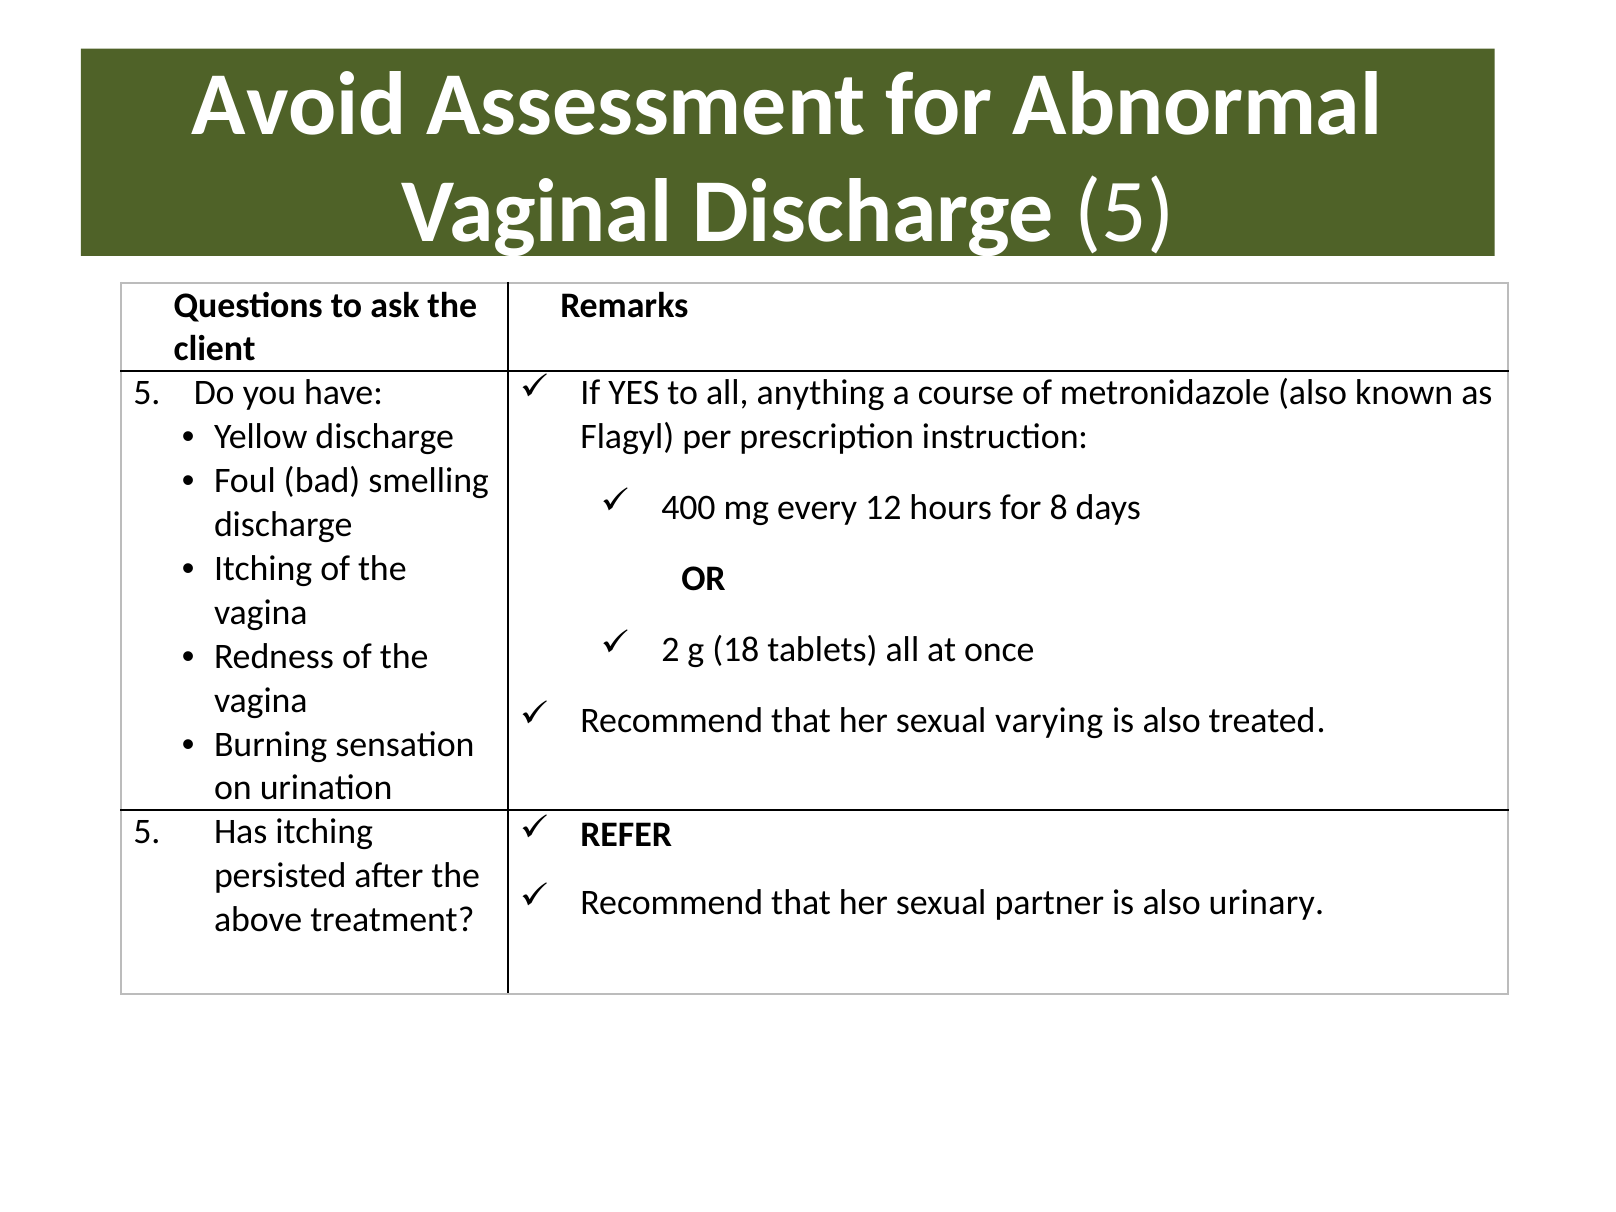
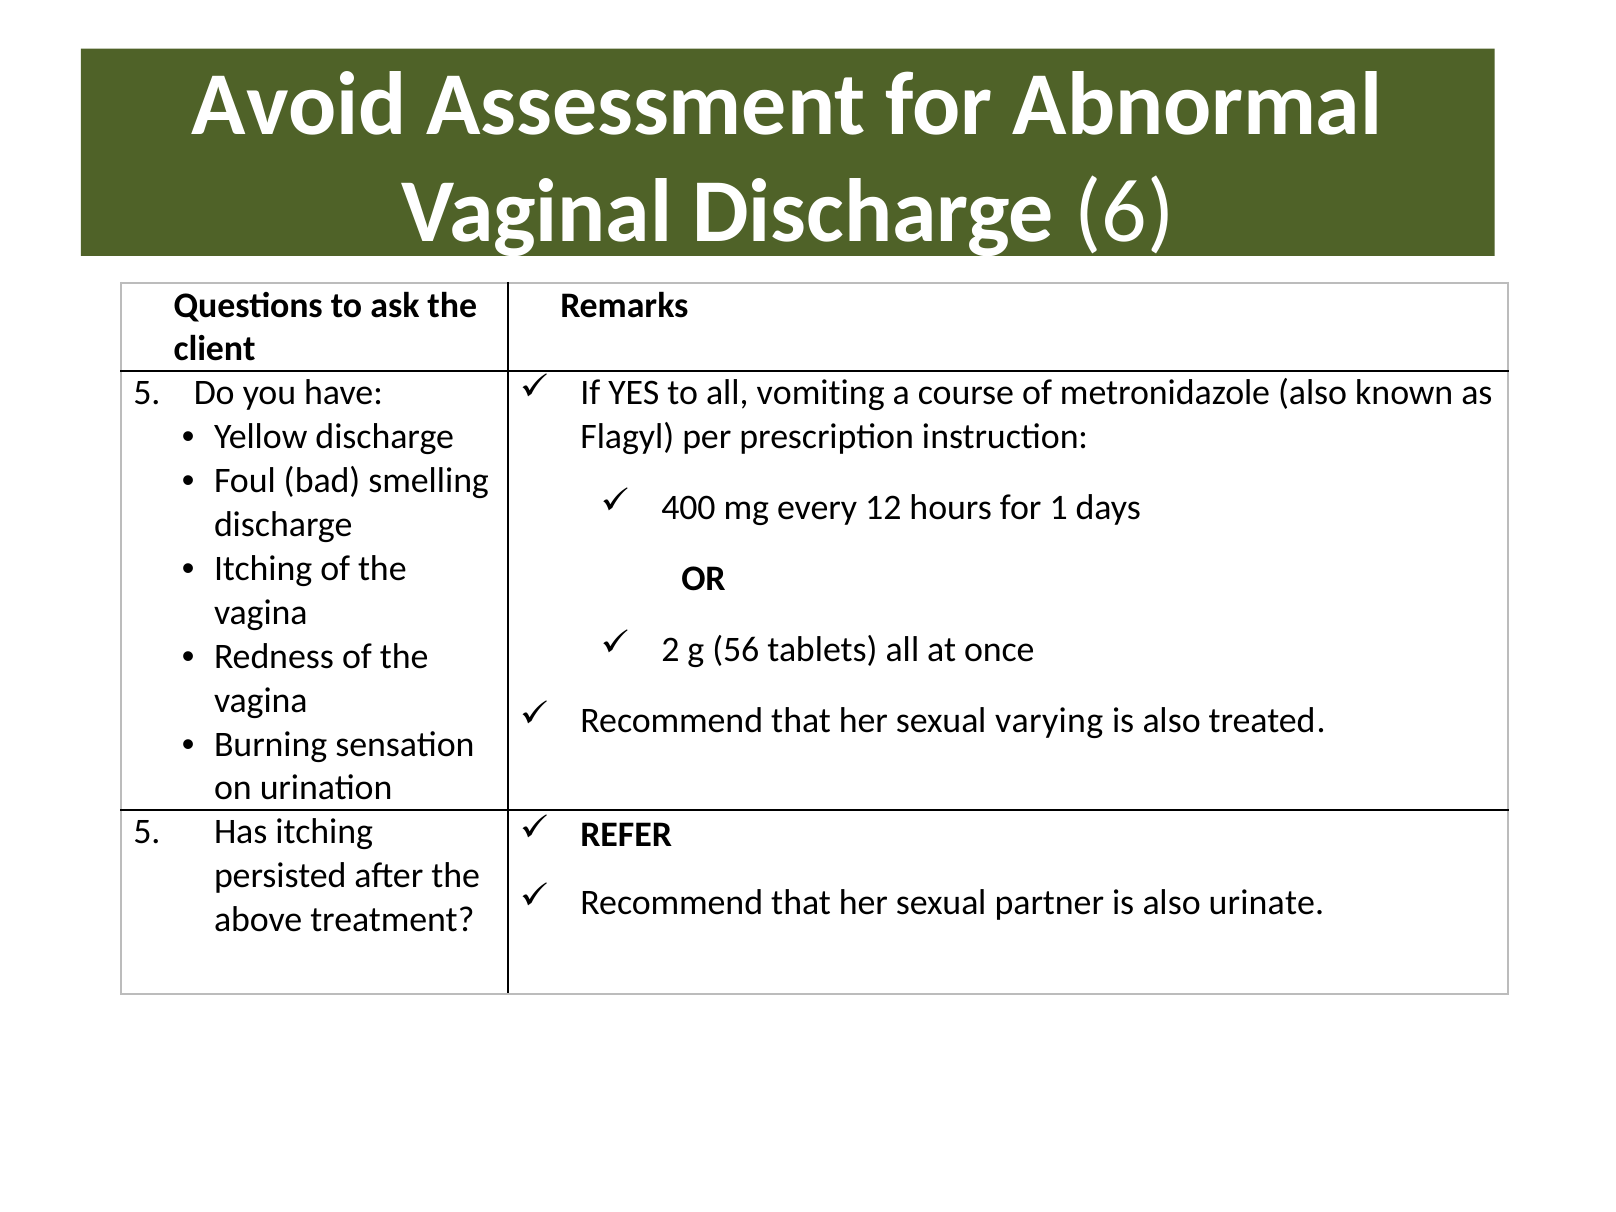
Discharge 5: 5 -> 6
anything: anything -> vomiting
8: 8 -> 1
18: 18 -> 56
urinary: urinary -> urinate
